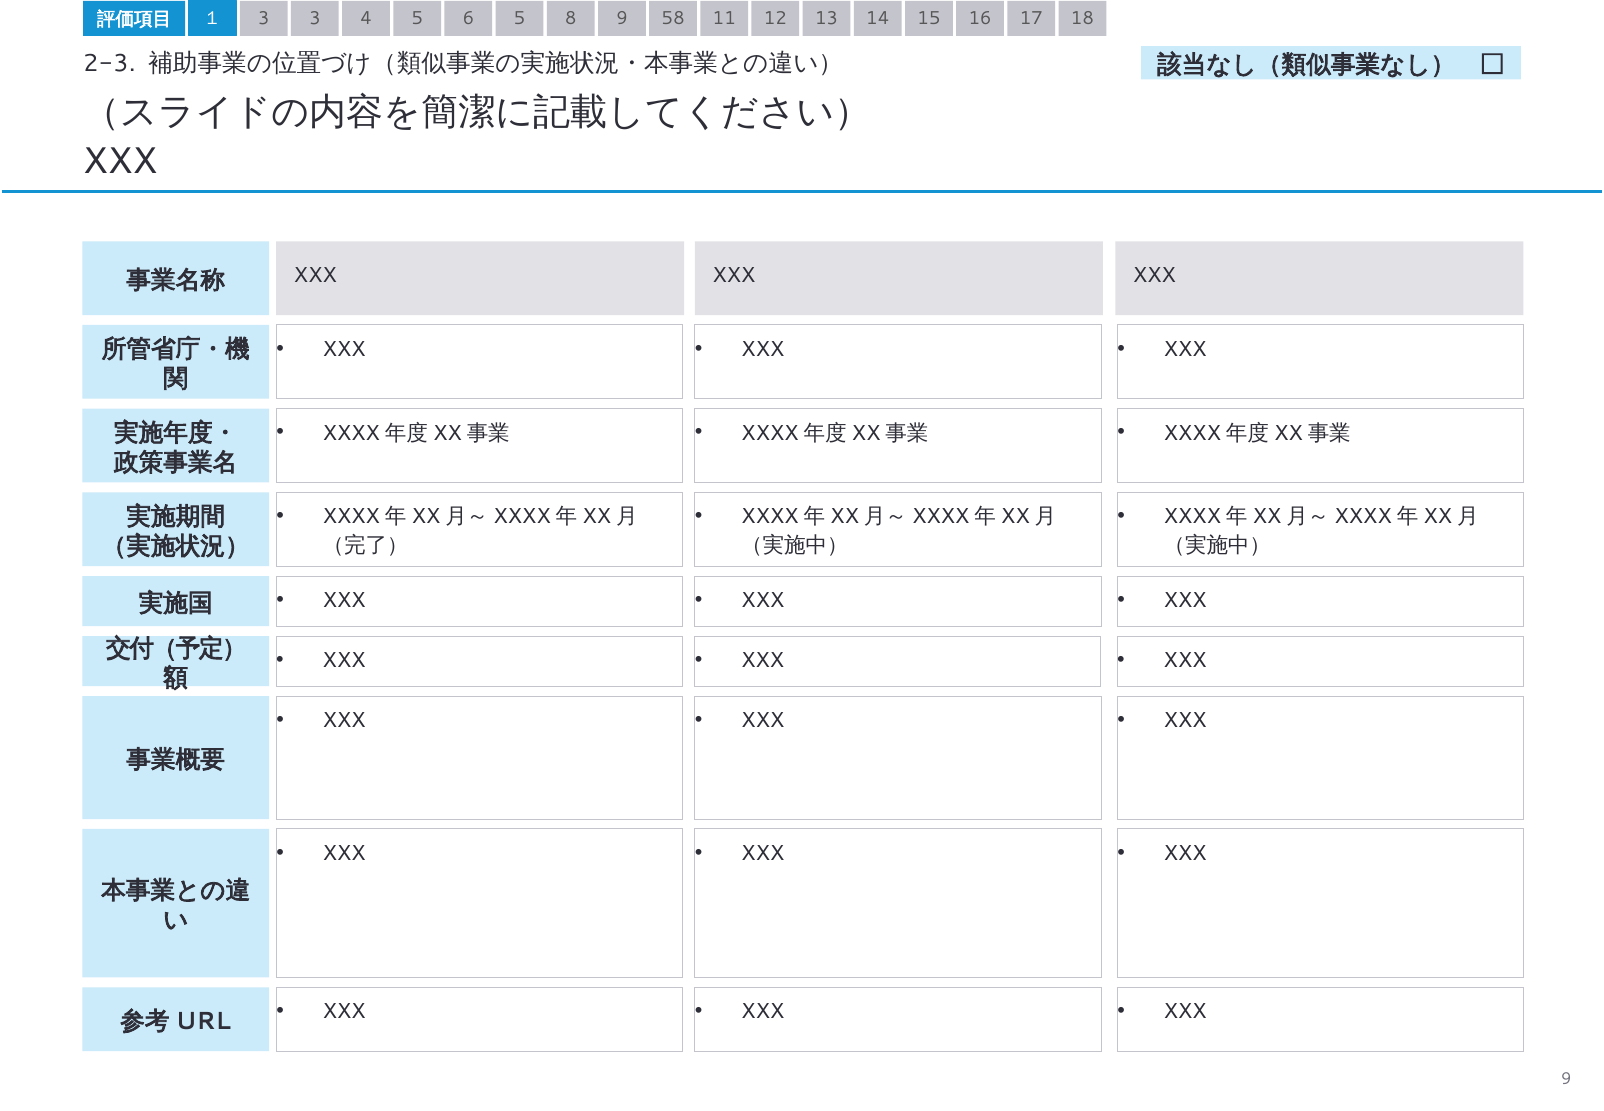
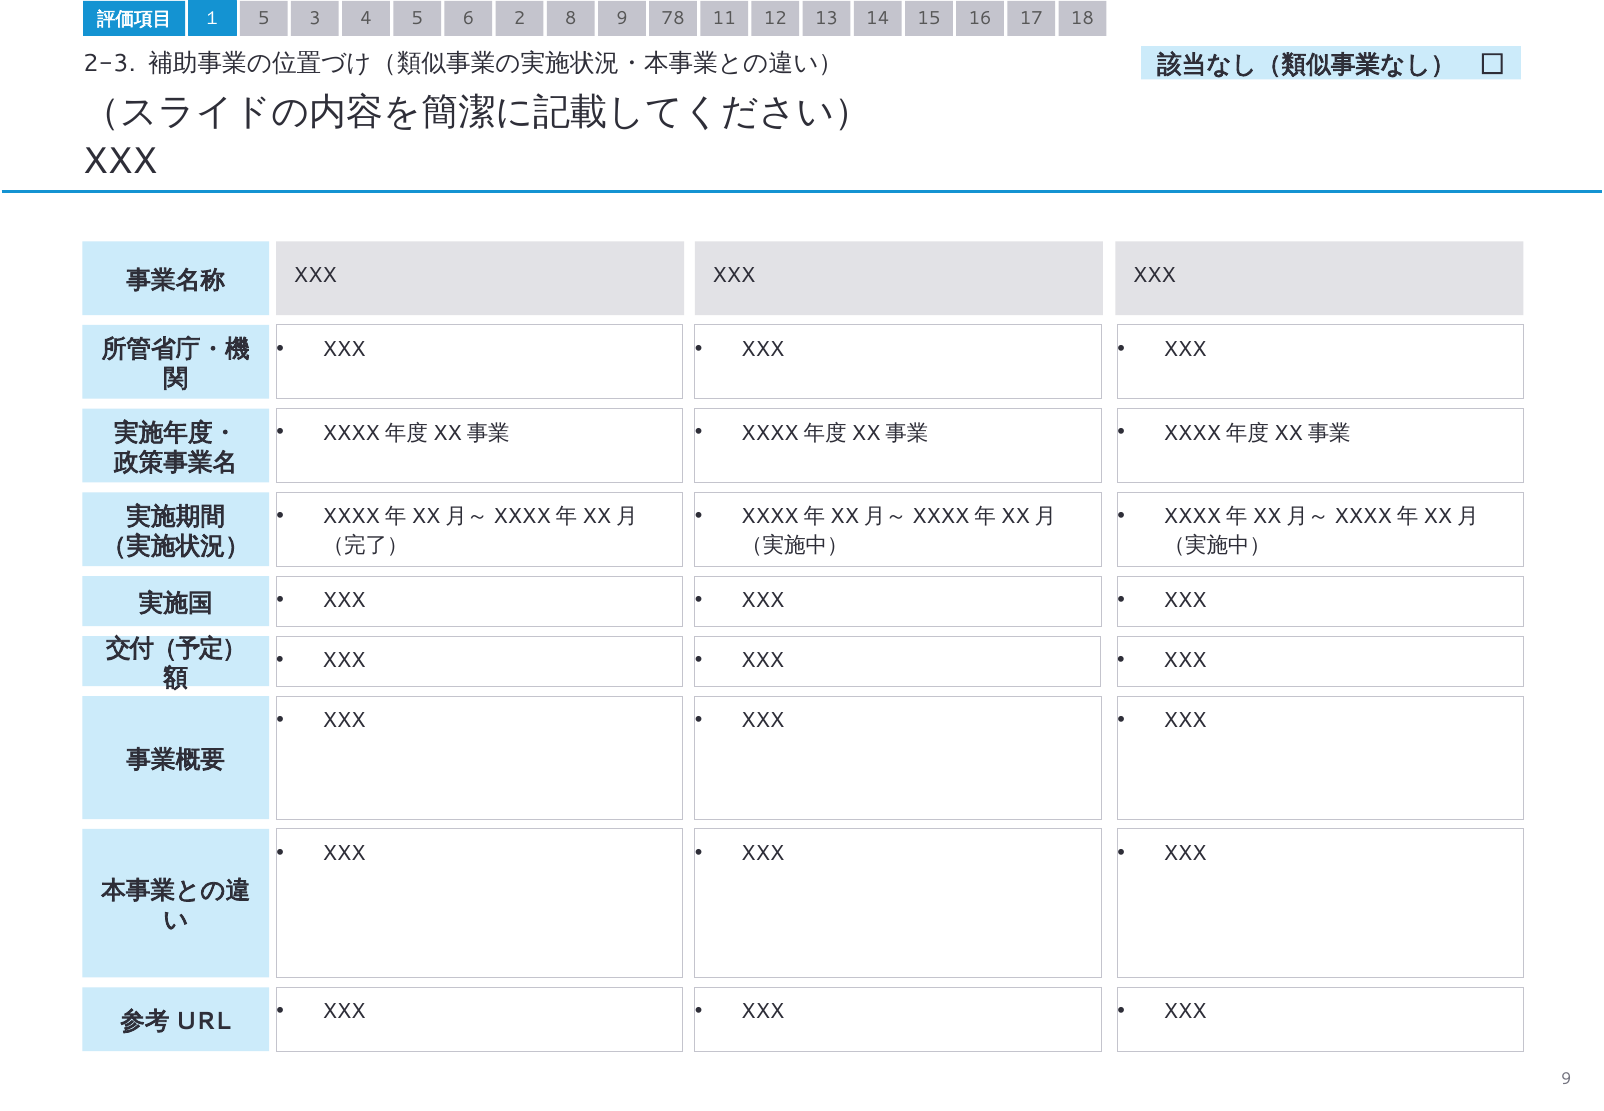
１ 3: 3 -> 5
6 5: 5 -> 2
58: 58 -> 78
